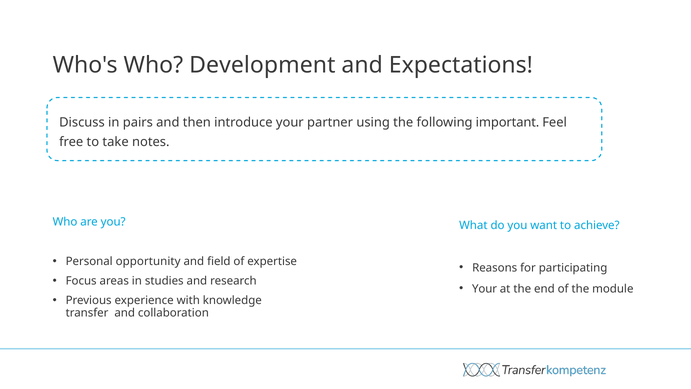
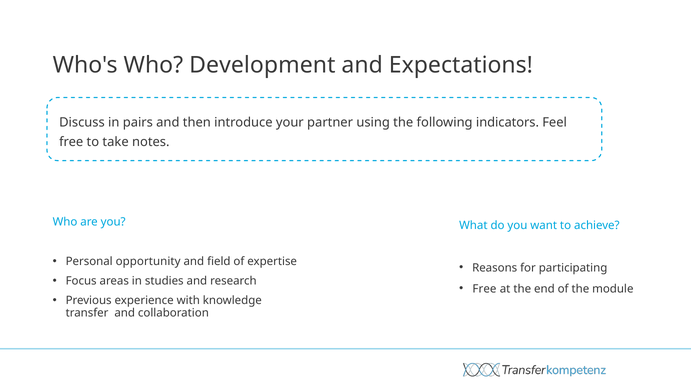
important: important -> indicators
Your at (485, 289): Your -> Free
